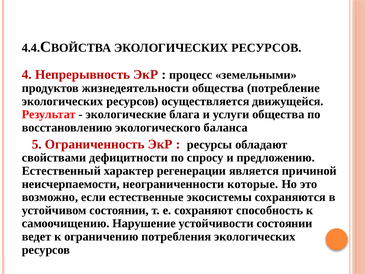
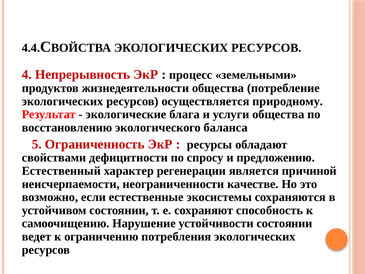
движущейся: движущейся -> природному
которые: которые -> качестве
